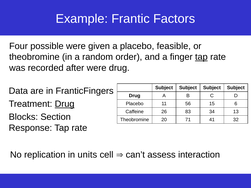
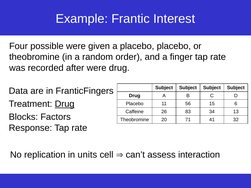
Factors: Factors -> Interest
placebo feasible: feasible -> placebo
tap at (201, 57) underline: present -> none
Section: Section -> Factors
